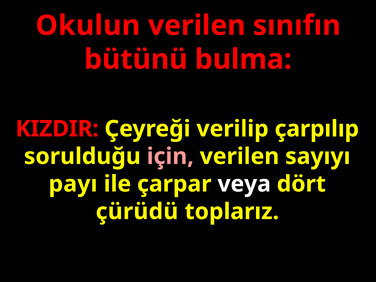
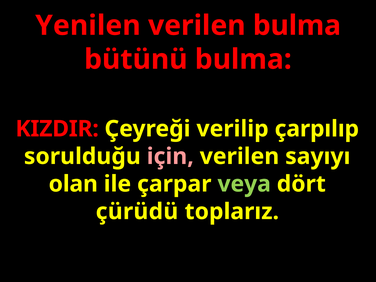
Okulun: Okulun -> Yenilen
verilen sınıfın: sınıfın -> bulma
payı: payı -> olan
veya colour: white -> light green
